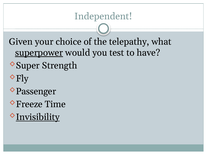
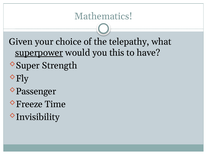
Independent: Independent -> Mathematics
test: test -> this
Invisibility underline: present -> none
